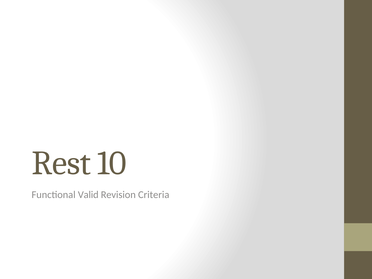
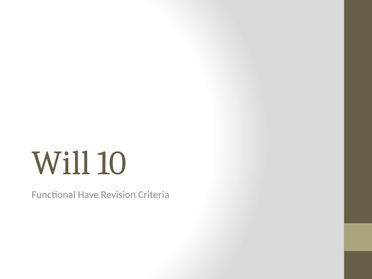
Rest: Rest -> Will
Valid: Valid -> Have
